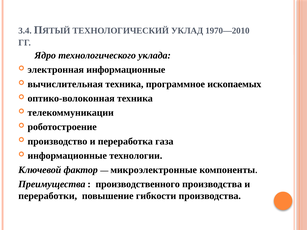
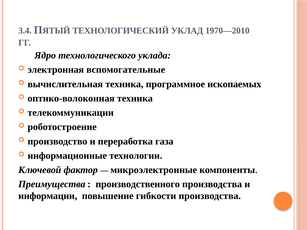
электронная информационные: информационные -> вспомогательные
переработки: переработки -> информации
